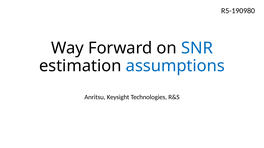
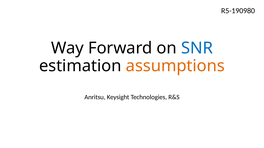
assumptions colour: blue -> orange
